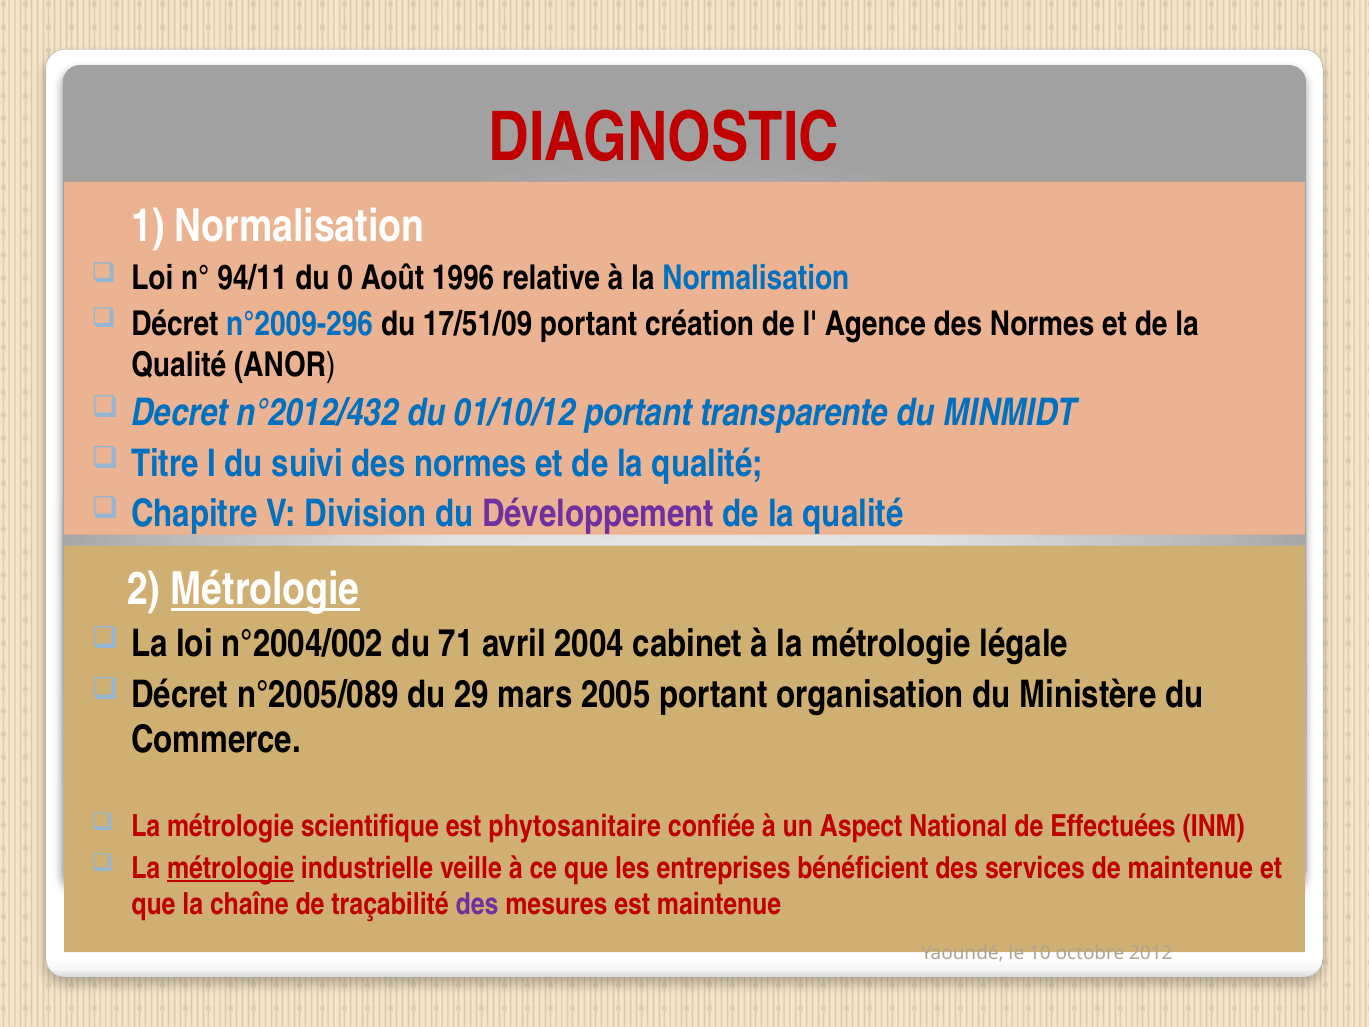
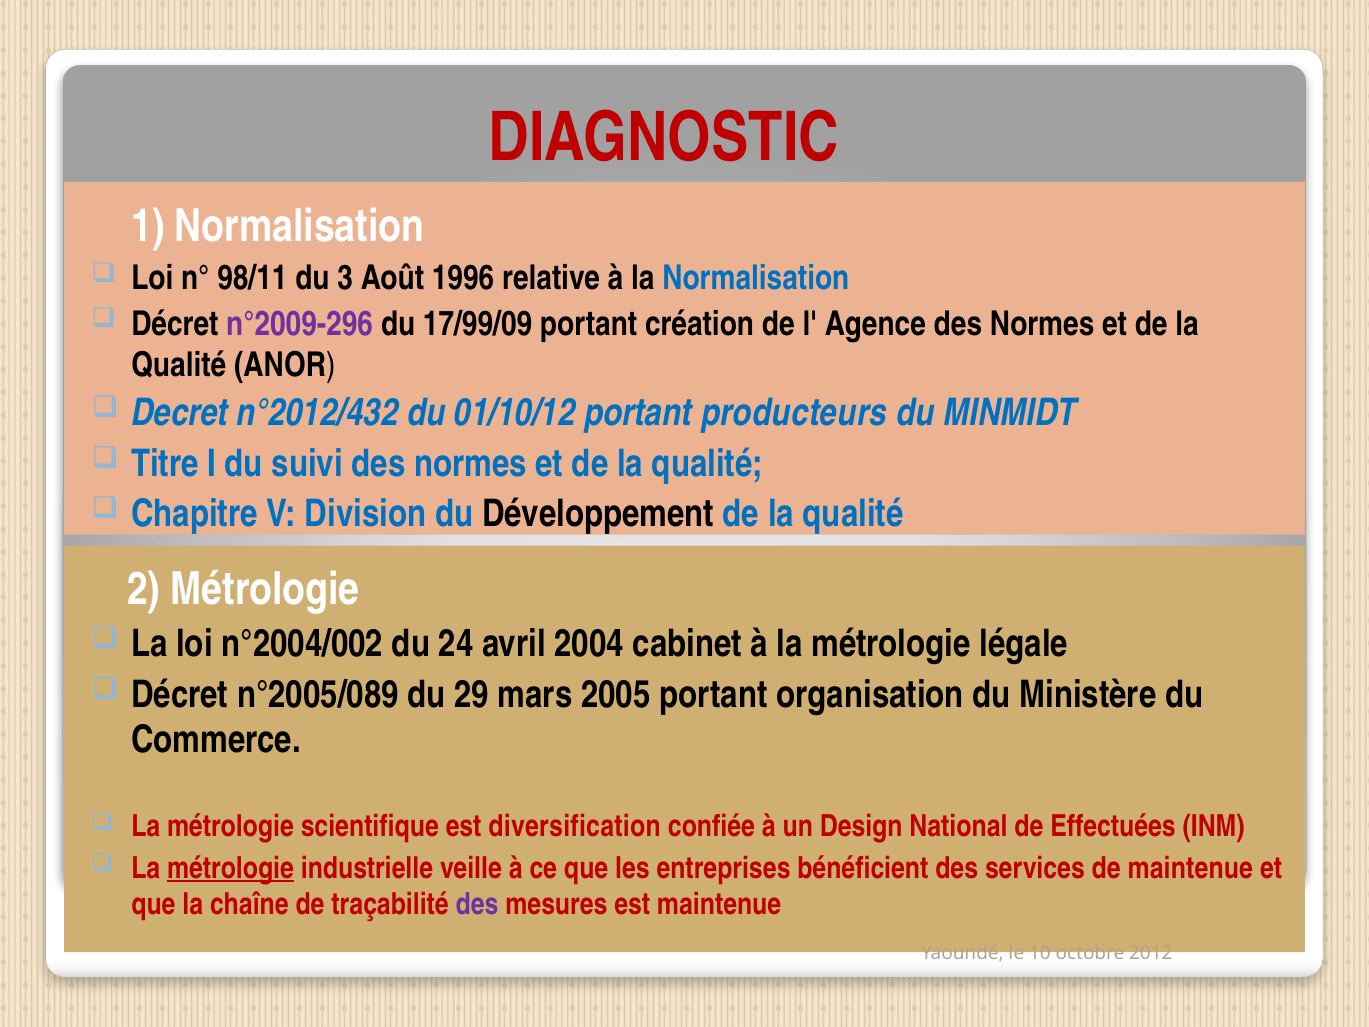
94/11: 94/11 -> 98/11
0: 0 -> 3
n°2009-296 colour: blue -> purple
17/51/09: 17/51/09 -> 17/99/09
transparente: transparente -> producteurs
Développement colour: purple -> black
Métrologie at (265, 590) underline: present -> none
71: 71 -> 24
phytosanitaire: phytosanitaire -> diversification
Aspect: Aspect -> Design
